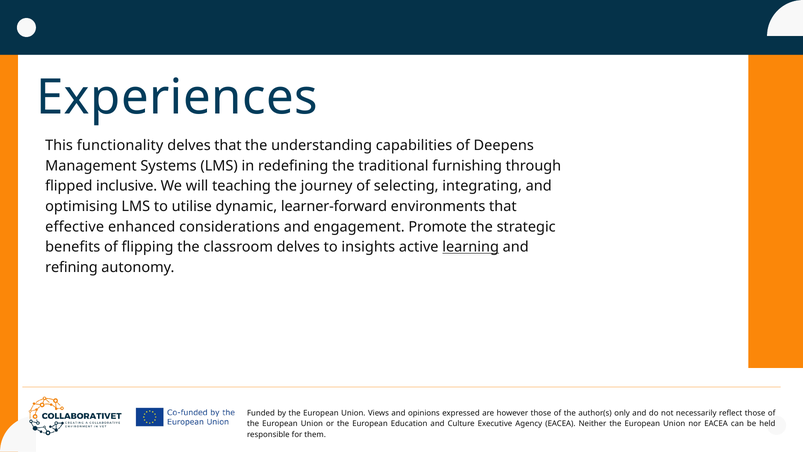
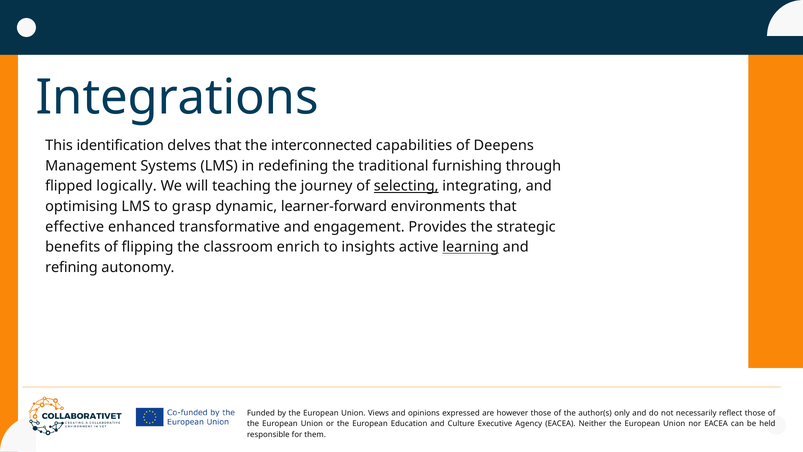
Experiences: Experiences -> Integrations
functionality: functionality -> identification
understanding: understanding -> interconnected
inclusive: inclusive -> logically
selecting underline: none -> present
utilise: utilise -> grasp
considerations: considerations -> transformative
Promote: Promote -> Provides
classroom delves: delves -> enrich
